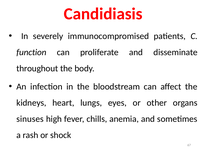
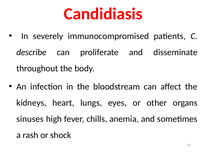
function: function -> describe
